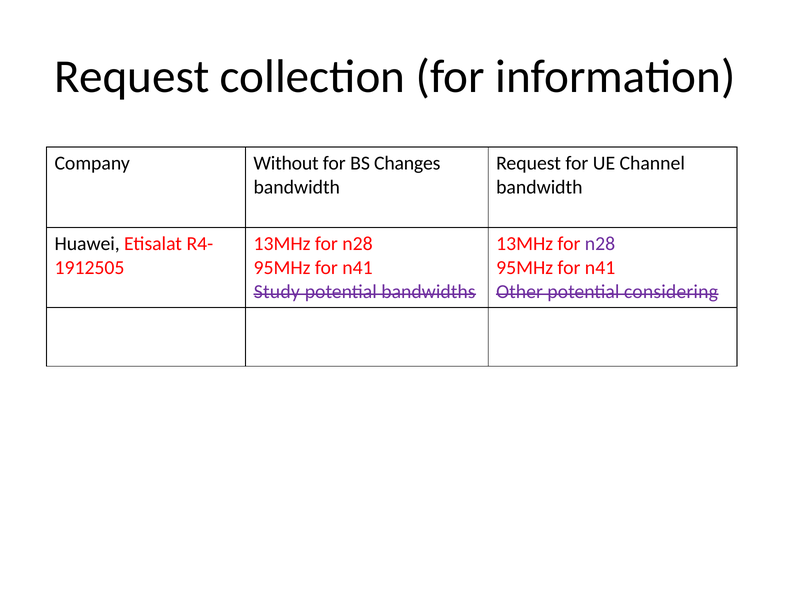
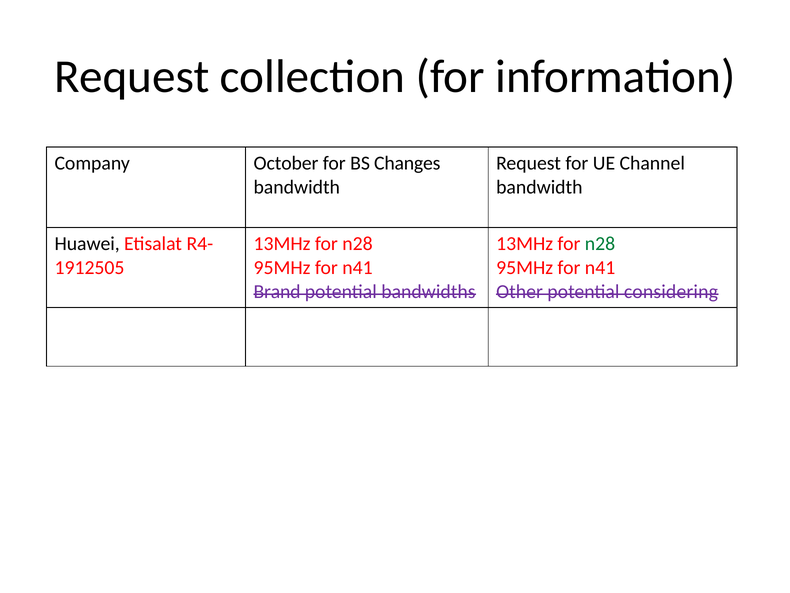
Without: Without -> October
n28 at (600, 243) colour: purple -> green
Study: Study -> Brand
